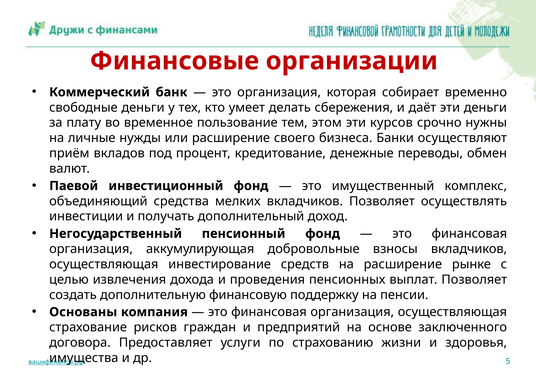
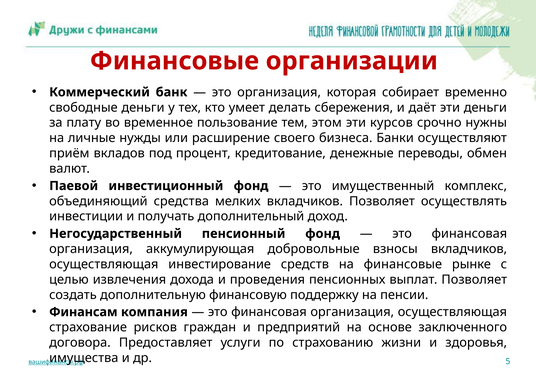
на расширение: расширение -> финансовые
Основаны: Основаны -> Финансам
